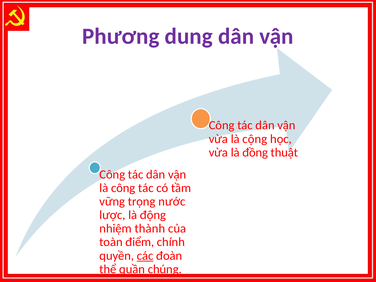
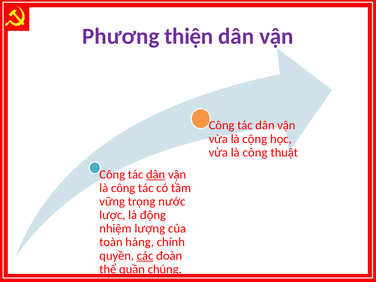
dung: dung -> thiện
vừa là đồng: đồng -> công
dân at (156, 174) underline: none -> present
thành: thành -> lượng
điểm: điểm -> hàng
